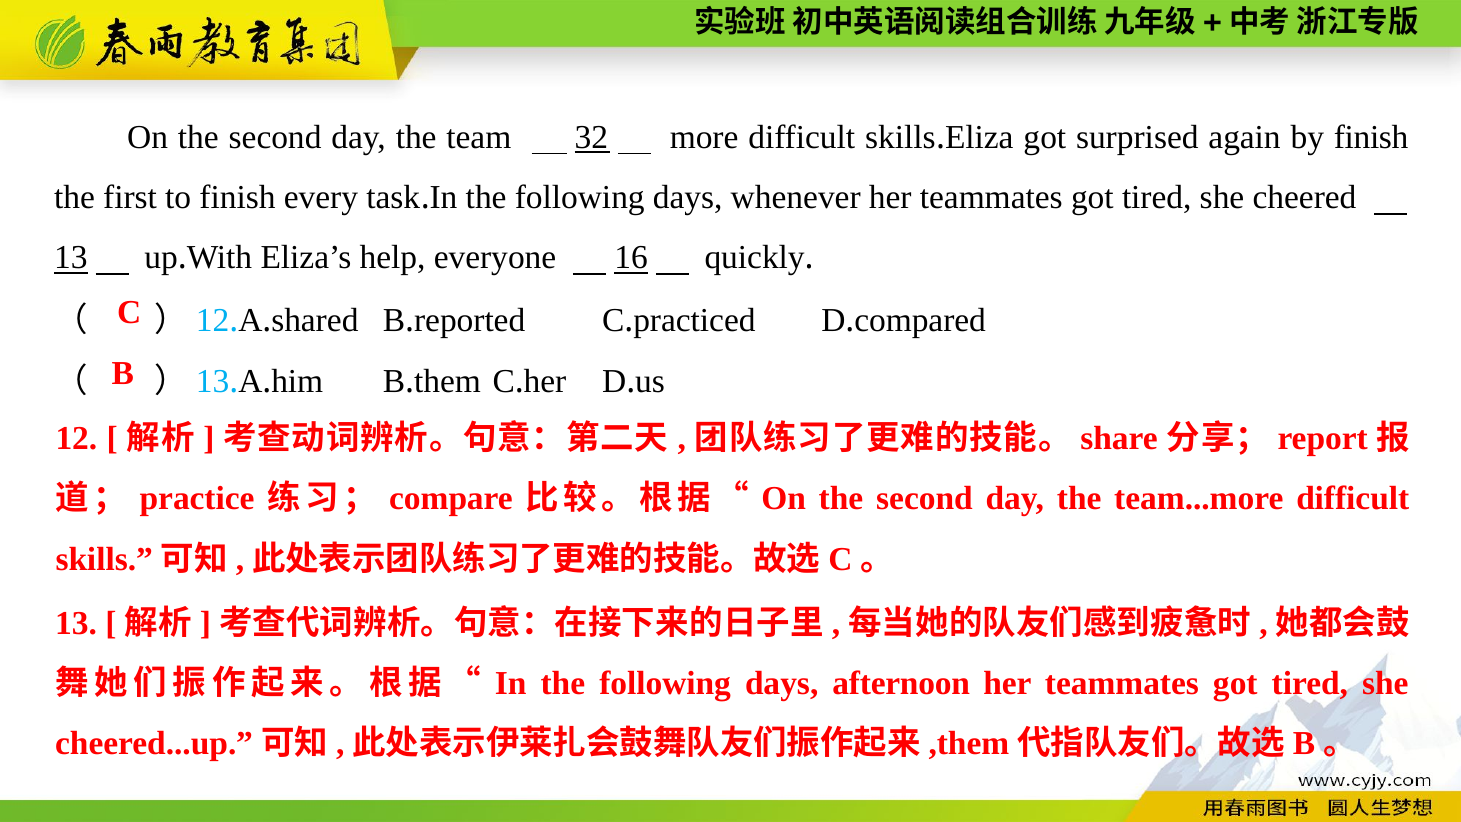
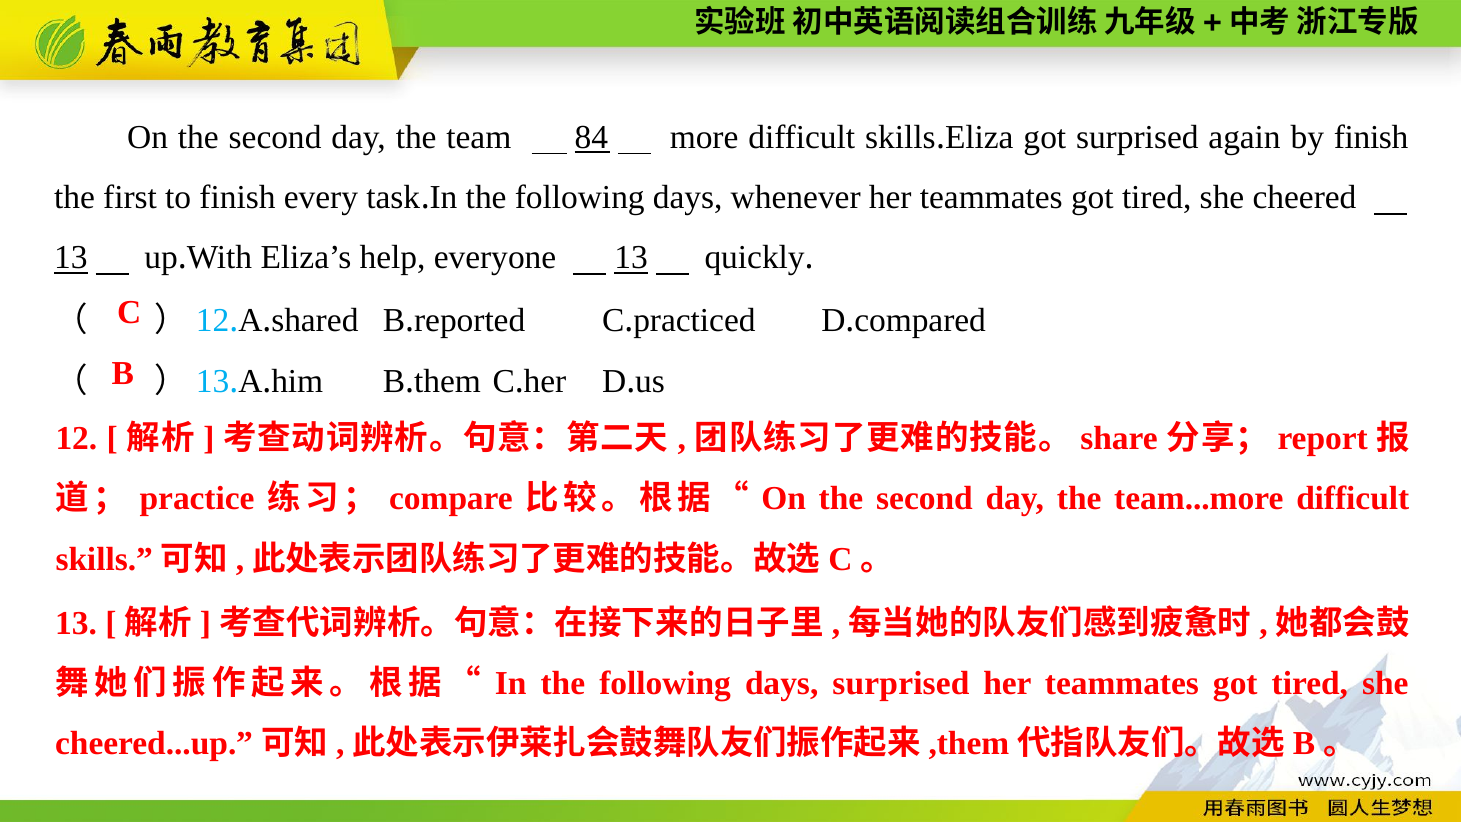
32: 32 -> 84
everyone 16: 16 -> 13
days afternoon: afternoon -> surprised
